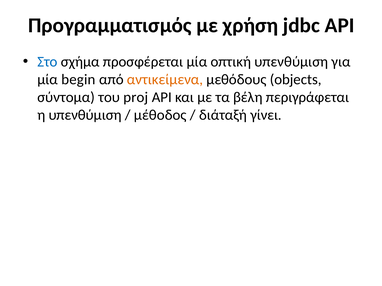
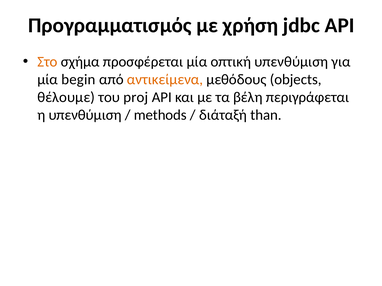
Στο colour: blue -> orange
σύντομα: σύντομα -> θέλουμε
μέθοδος: μέθοδος -> methods
γίνει: γίνει -> than
